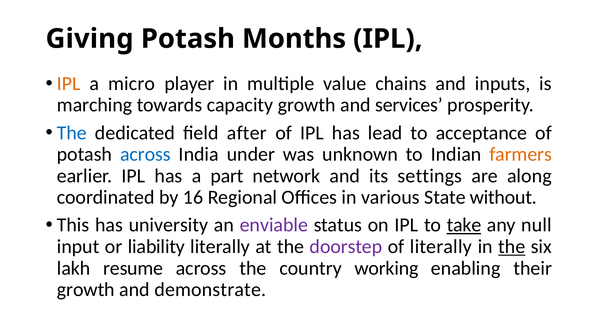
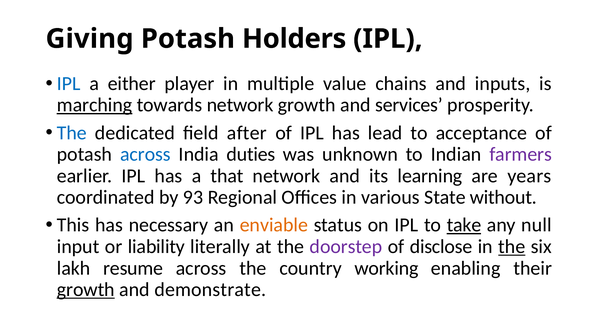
Months: Months -> Holders
IPL at (69, 84) colour: orange -> blue
micro: micro -> either
marching underline: none -> present
towards capacity: capacity -> network
under: under -> duties
farmers colour: orange -> purple
part: part -> that
settings: settings -> learning
along: along -> years
16: 16 -> 93
university: university -> necessary
enviable colour: purple -> orange
of literally: literally -> disclose
growth at (86, 290) underline: none -> present
